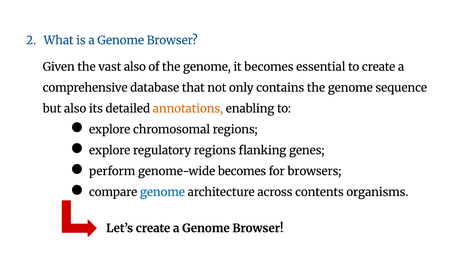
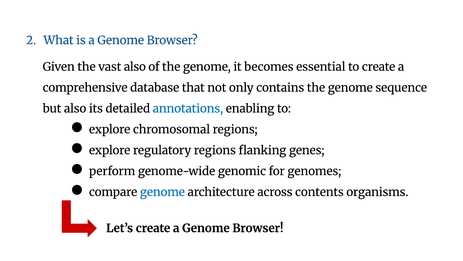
annotations colour: orange -> blue
genome-wide becomes: becomes -> genomic
browsers: browsers -> genomes
